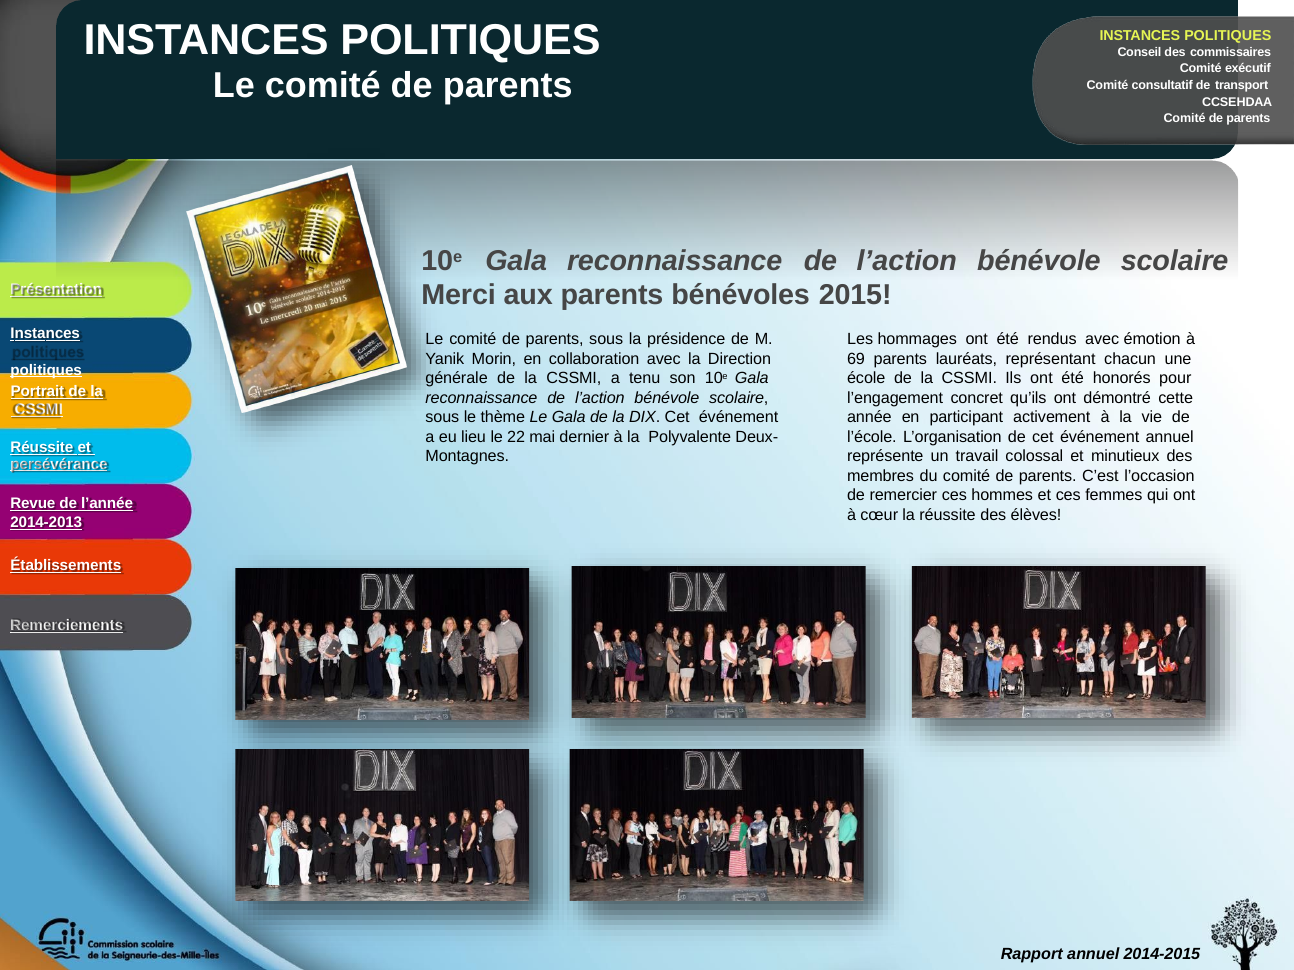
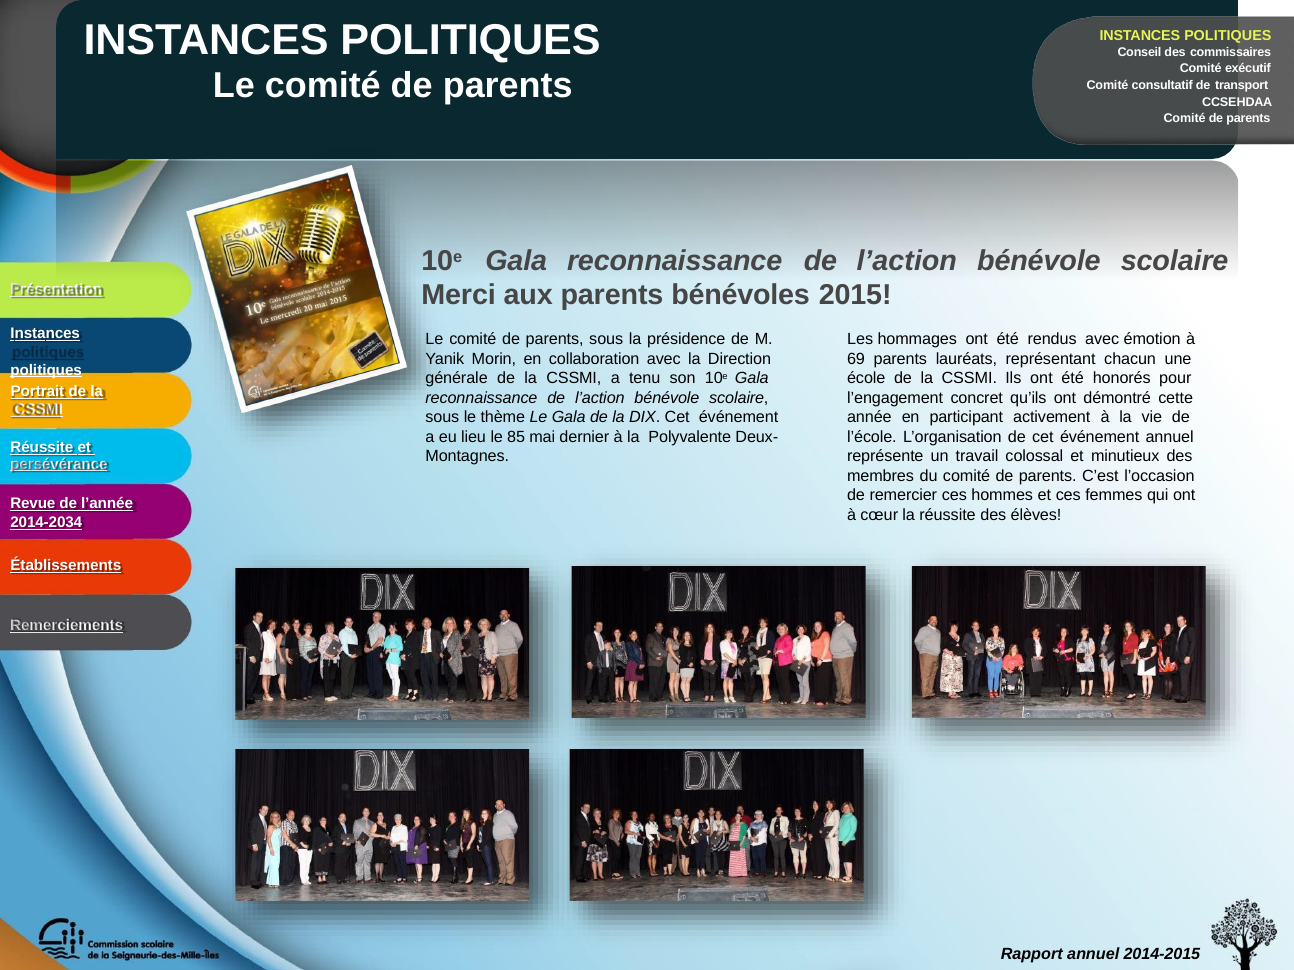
22: 22 -> 85
2014-2013: 2014-2013 -> 2014-2034
